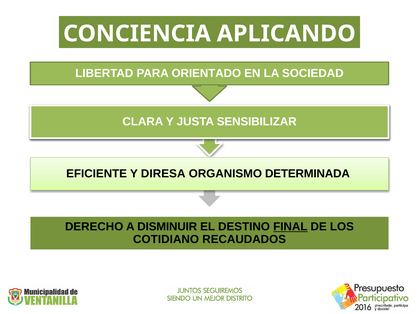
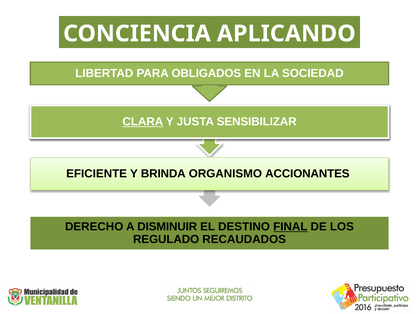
ORIENTADO: ORIENTADO -> OBLIGADOS
CLARA underline: none -> present
DIRESA: DIRESA -> BRINDA
DETERMINADA: DETERMINADA -> ACCIONANTES
COTIDIANO: COTIDIANO -> REGULADO
